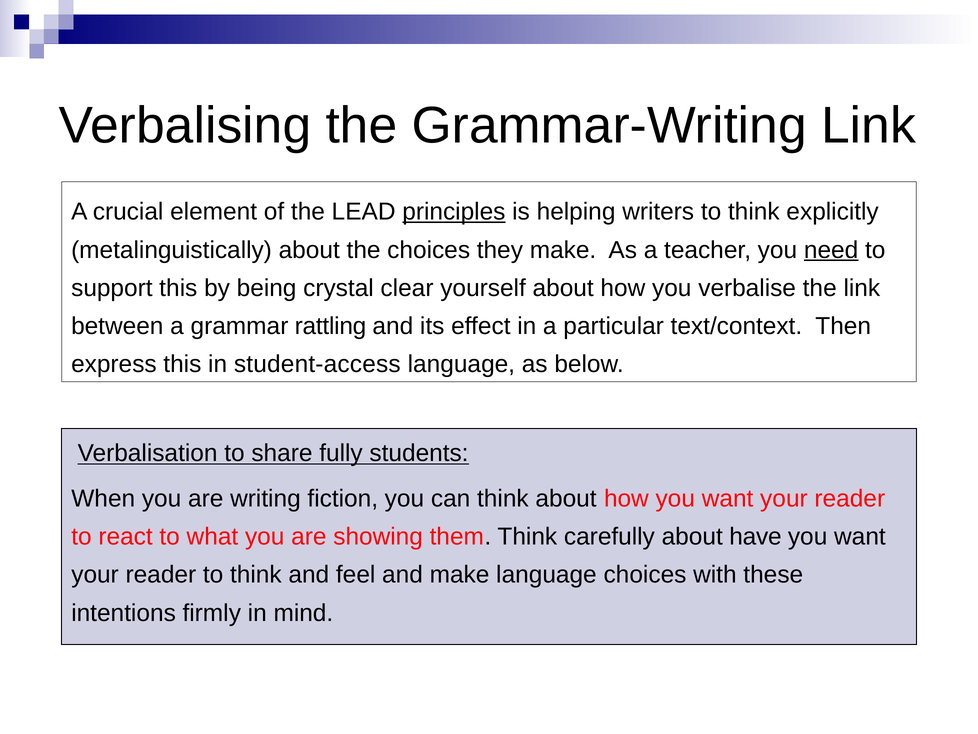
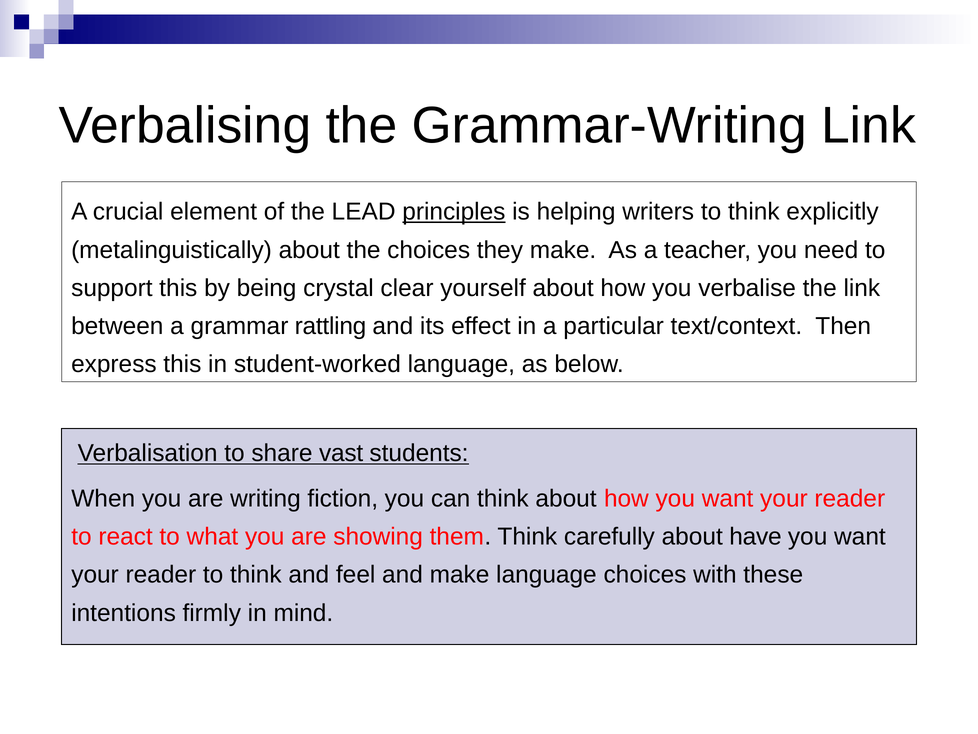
need underline: present -> none
student-access: student-access -> student-worked
fully: fully -> vast
